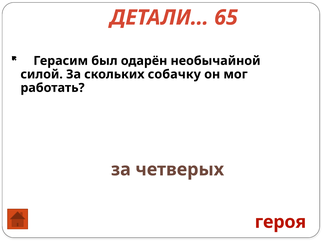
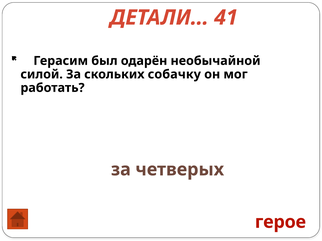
65: 65 -> 41
героя: героя -> герое
